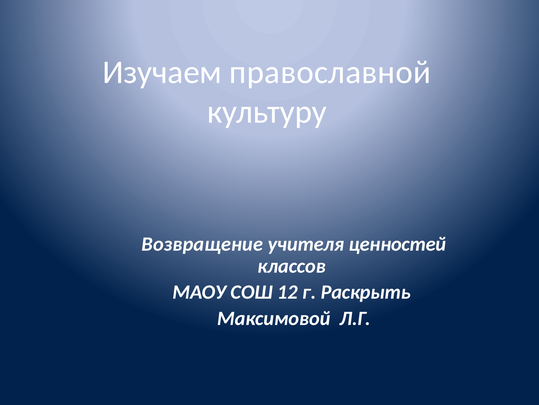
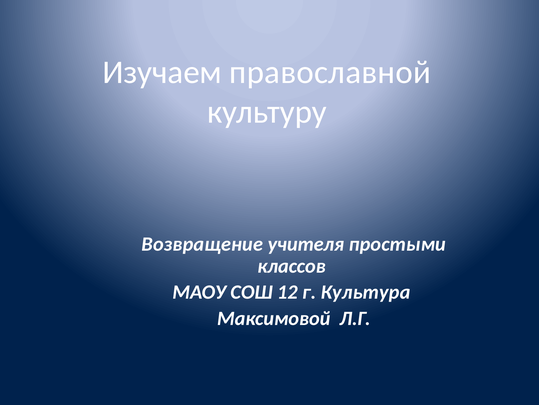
ценностей: ценностей -> простыми
Раскрыть: Раскрыть -> Культура
